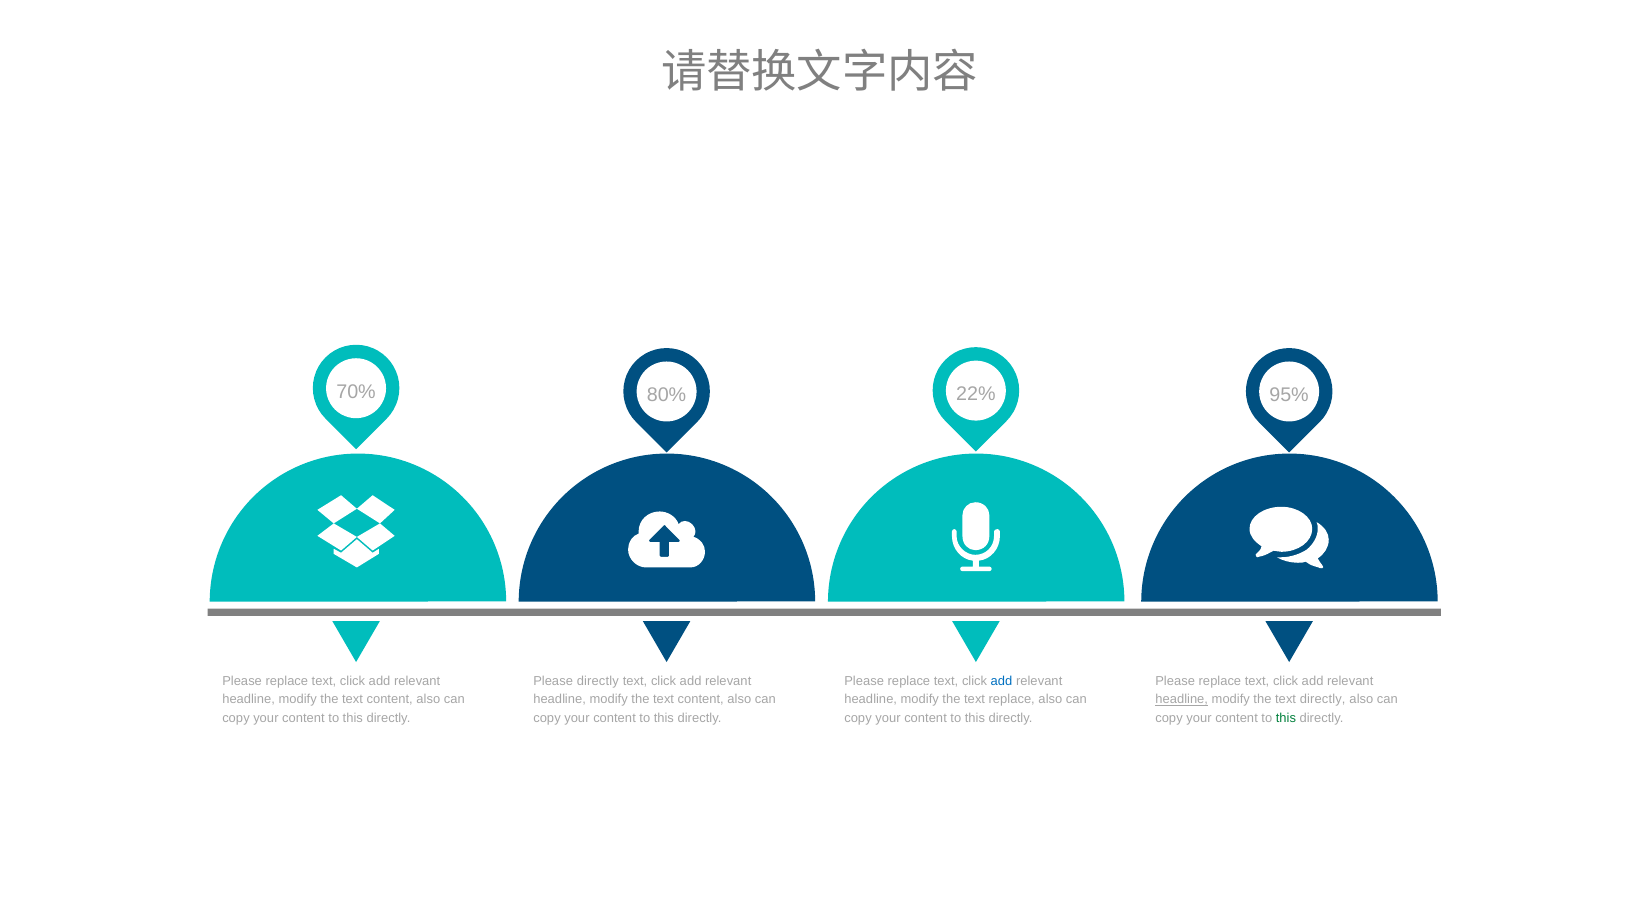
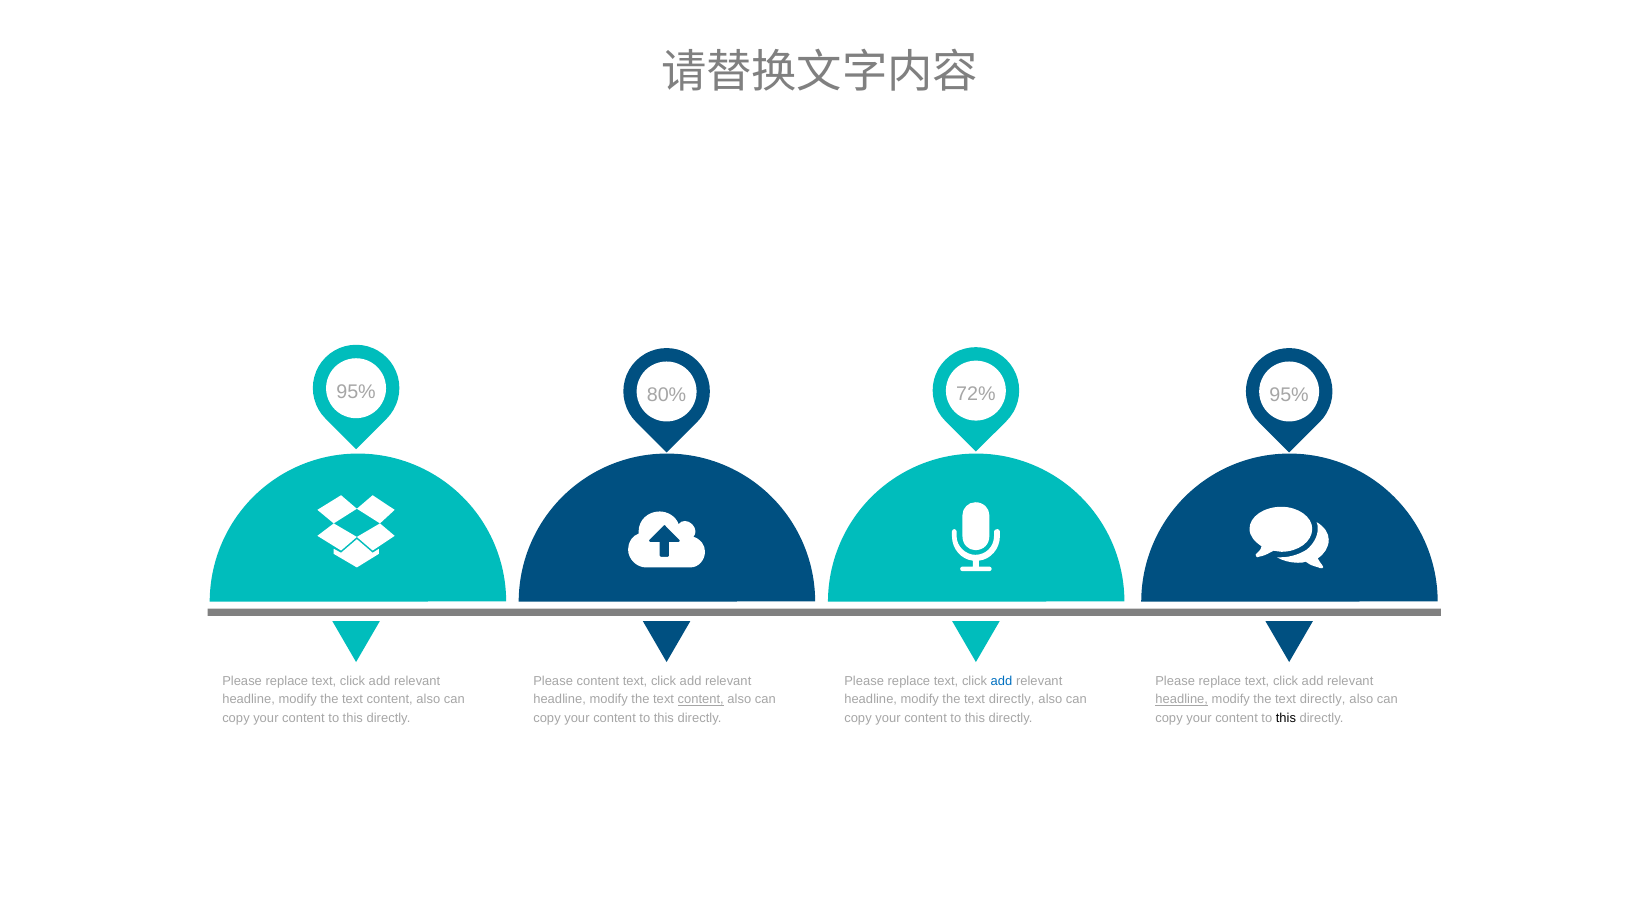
70% at (356, 392): 70% -> 95%
22%: 22% -> 72%
Please directly: directly -> content
content at (701, 699) underline: none -> present
replace at (1012, 699): replace -> directly
this at (1286, 718) colour: green -> black
